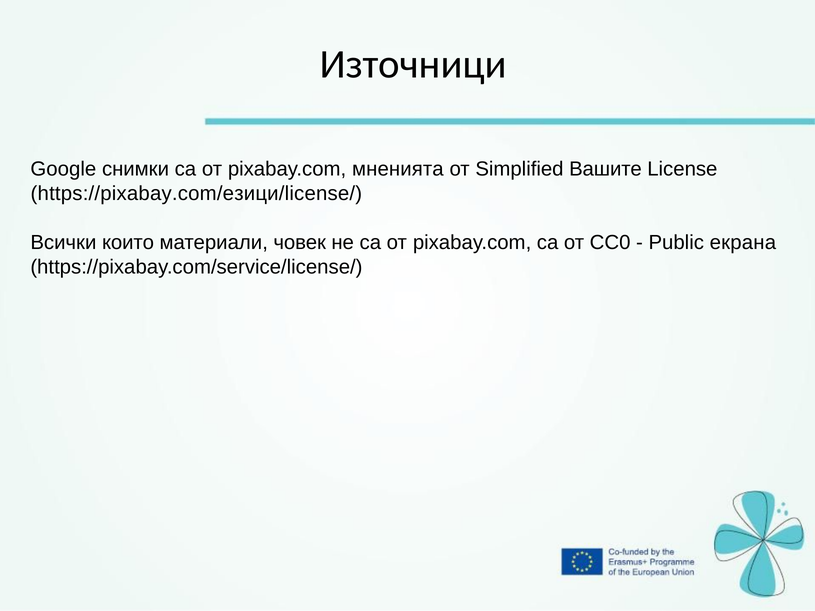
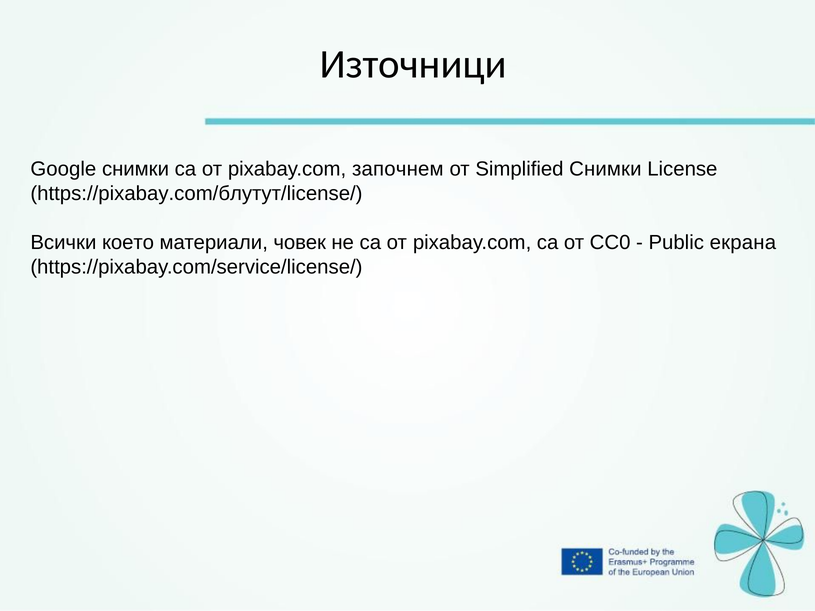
мненията: мненията -> започнем
Simplified Вашите: Вашите -> Снимки
https://pixabay.com/езици/license/: https://pixabay.com/езици/license/ -> https://pixabay.com/блутут/license/
които: които -> което
